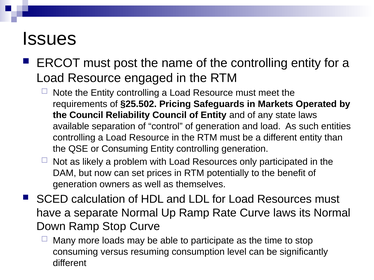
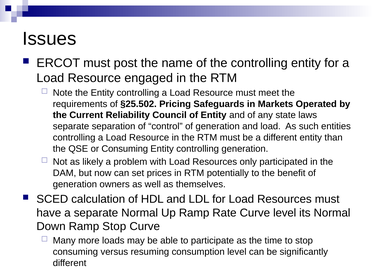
the Council: Council -> Current
available at (71, 127): available -> separate
Curve laws: laws -> level
